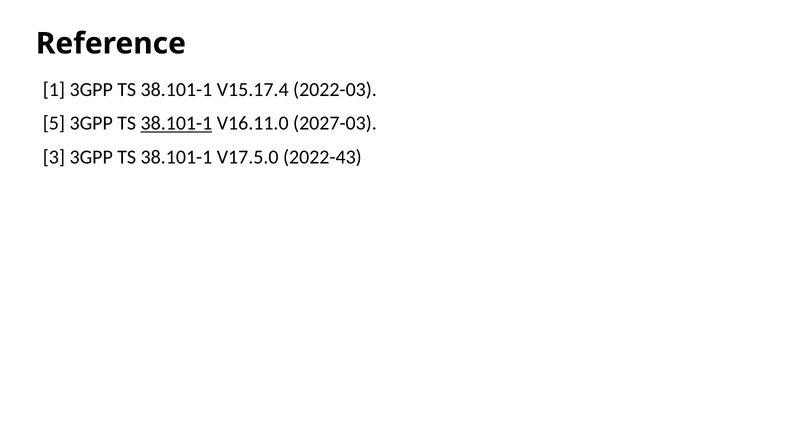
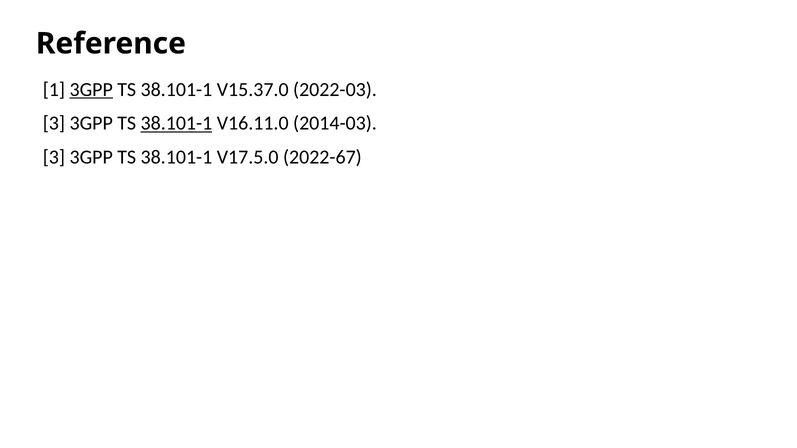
3GPP at (91, 90) underline: none -> present
V15.17.4: V15.17.4 -> V15.37.0
5 at (54, 123): 5 -> 3
2027-03: 2027-03 -> 2014-03
2022-43: 2022-43 -> 2022-67
